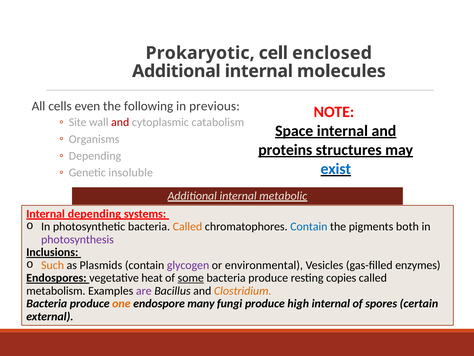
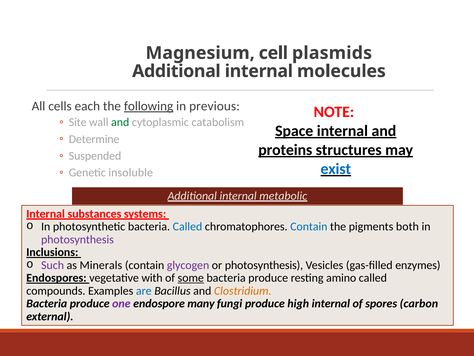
Prokaryotic: Prokaryotic -> Magnesium
enclosed: enclosed -> plasmids
even: even -> each
following underline: none -> present
and at (120, 122) colour: red -> green
Organisms: Organisms -> Determine
Depending at (95, 156): Depending -> Suspended
Internal depending: depending -> substances
Called at (187, 226) colour: orange -> blue
Such colour: orange -> purple
Plasmids: Plasmids -> Minerals
or environmental: environmental -> photosynthesis
heat: heat -> with
copies: copies -> amino
metabolism: metabolism -> compounds
are colour: purple -> blue
one colour: orange -> purple
certain: certain -> carbon
